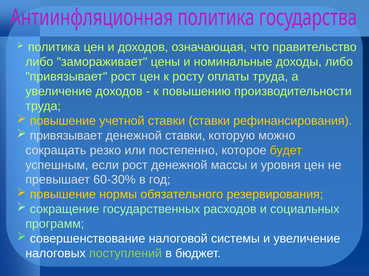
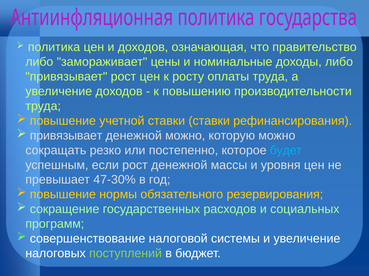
денежной ставки: ставки -> можно
будет colour: yellow -> light blue
60-30%: 60-30% -> 47-30%
